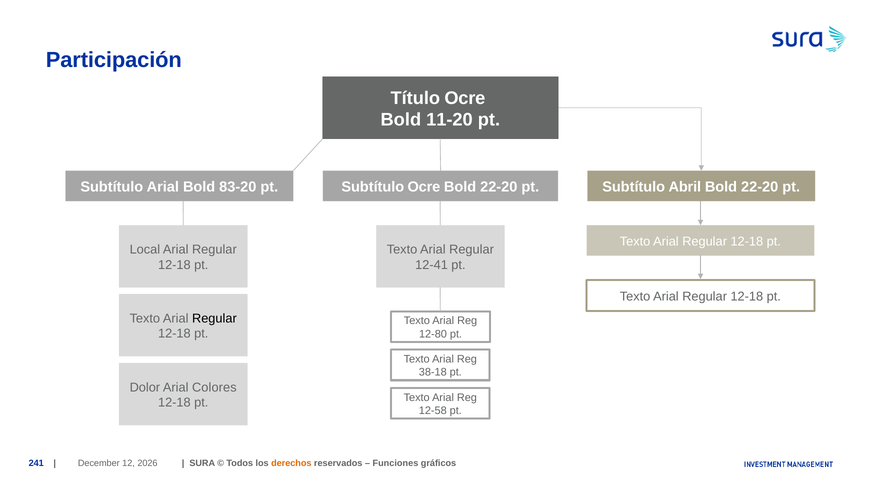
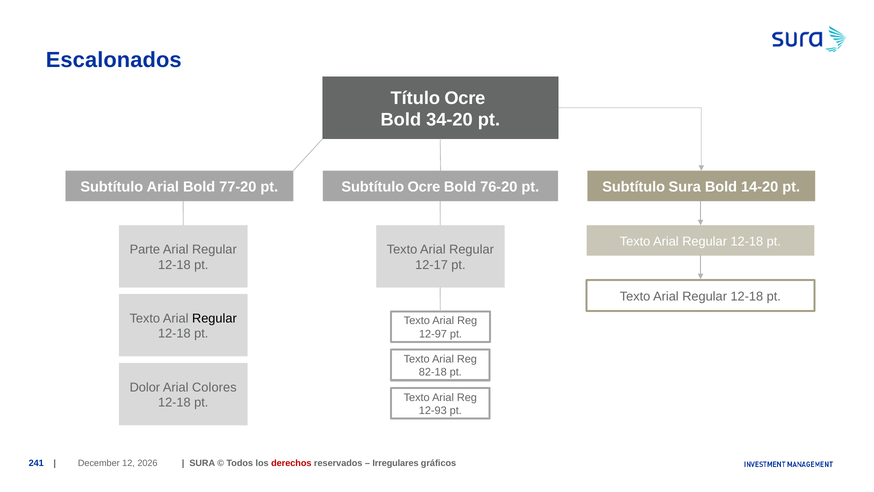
Participación: Participación -> Escalonados
11-20: 11-20 -> 34-20
83-20: 83-20 -> 77-20
22-20 at (499, 187): 22-20 -> 76-20
Subtítulo Abril: Abril -> Sura
22-20 at (760, 187): 22-20 -> 14-20
Local: Local -> Parte
12-41: 12-41 -> 12-17
12-80: 12-80 -> 12-97
38-18: 38-18 -> 82-18
12-58: 12-58 -> 12-93
derechos colour: orange -> red
Funciones: Funciones -> Irregulares
